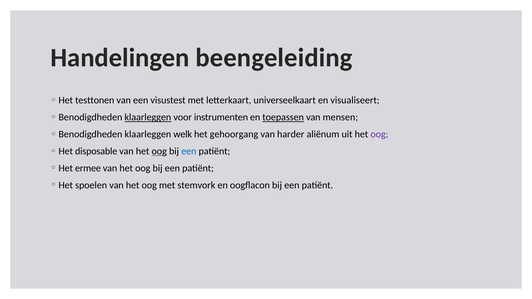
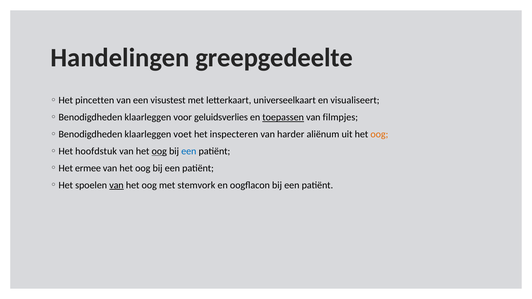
beengeleiding: beengeleiding -> greepgedeelte
testtonen: testtonen -> pincetten
klaarleggen at (148, 117) underline: present -> none
instrumenten: instrumenten -> geluidsverlies
mensen: mensen -> filmpjes
welk: welk -> voet
gehoorgang: gehoorgang -> inspecteren
oog at (379, 134) colour: purple -> orange
disposable: disposable -> hoofdstuk
van at (116, 185) underline: none -> present
